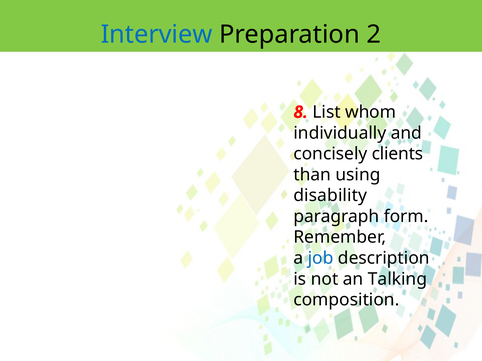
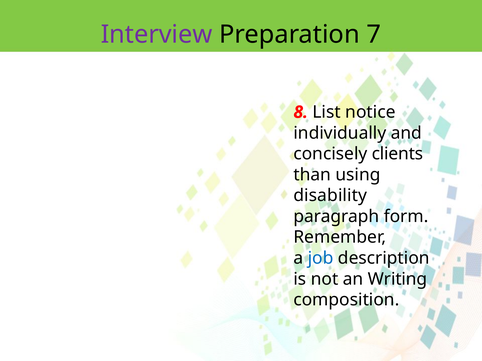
Interview colour: blue -> purple
2: 2 -> 7
whom: whom -> notice
Talking: Talking -> Writing
